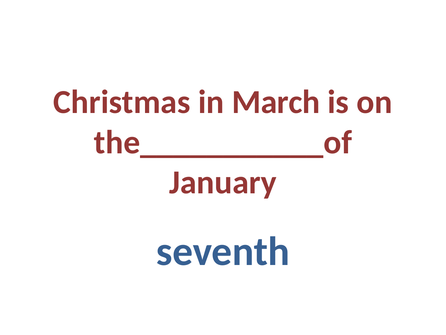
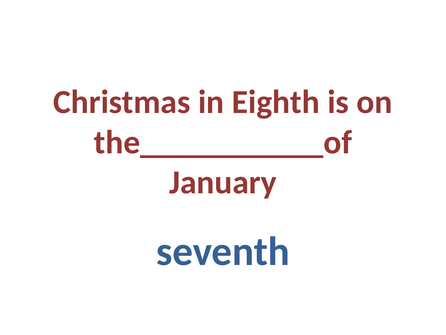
March: March -> Eighth
